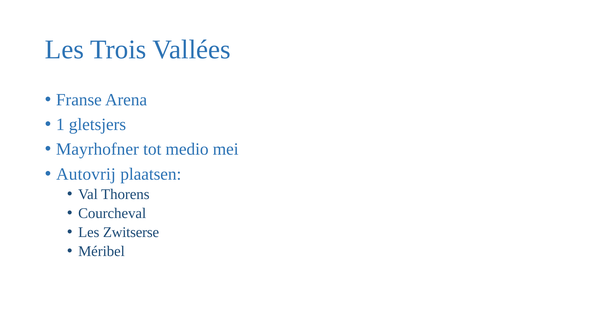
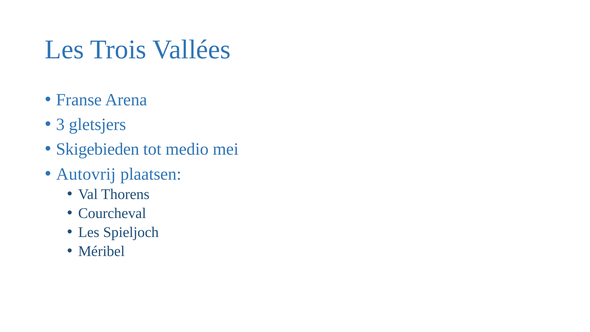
1: 1 -> 3
Mayrhofner: Mayrhofner -> Skigebieden
Zwitserse: Zwitserse -> Spieljoch
